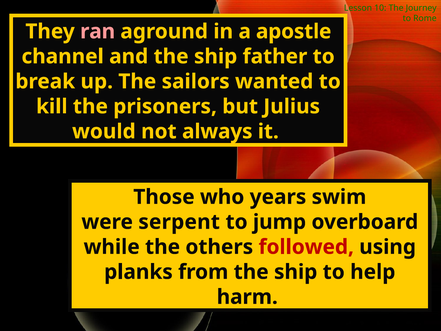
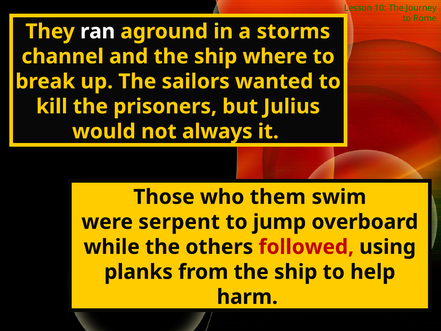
ran colour: pink -> white
apostle: apostle -> storms
father: father -> where
years: years -> them
